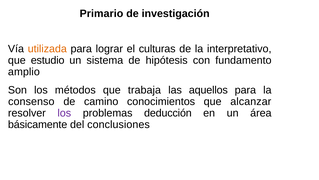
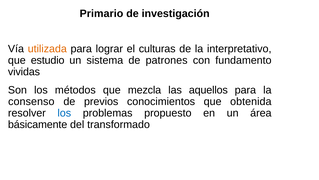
hipótesis: hipótesis -> patrones
amplio: amplio -> vividas
trabaja: trabaja -> mezcla
camino: camino -> previos
alcanzar: alcanzar -> obtenida
los at (64, 113) colour: purple -> blue
deducción: deducción -> propuesto
conclusiones: conclusiones -> transformado
